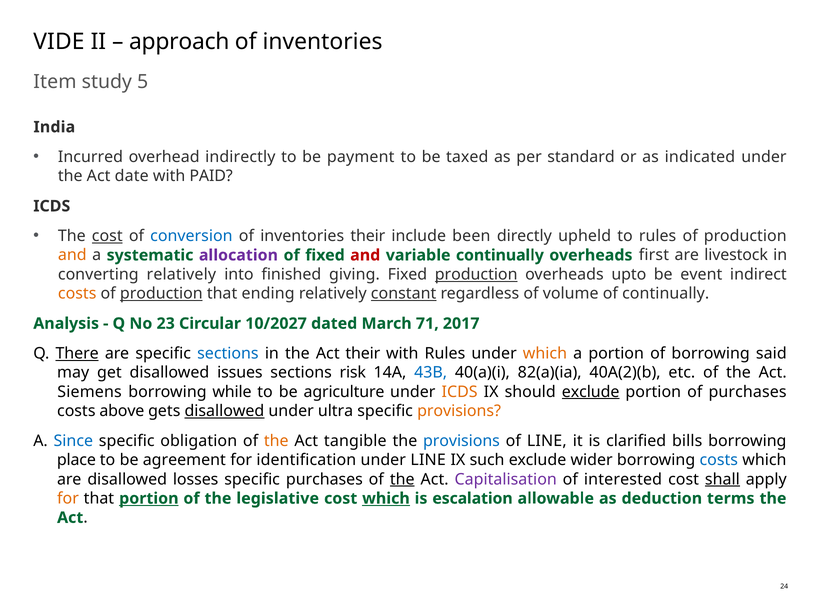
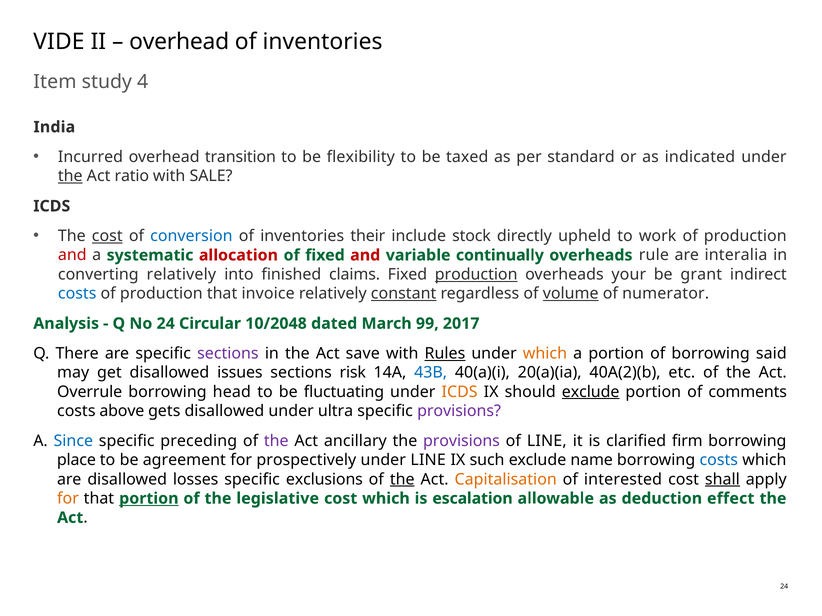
approach at (179, 42): approach -> overhead
5: 5 -> 4
indirectly: indirectly -> transition
payment: payment -> flexibility
the at (70, 176) underline: none -> present
date: date -> ratio
PAID: PAID -> SALE
been: been -> stock
to rules: rules -> work
and at (72, 255) colour: orange -> red
allocation colour: purple -> red
first: first -> rule
livestock: livestock -> interalia
giving: giving -> claims
upto: upto -> your
event: event -> grant
costs at (77, 294) colour: orange -> blue
production at (161, 294) underline: present -> none
ending: ending -> invoice
volume underline: none -> present
of continually: continually -> numerator
No 23: 23 -> 24
10/2027: 10/2027 -> 10/2048
71: 71 -> 99
There underline: present -> none
sections at (228, 354) colour: blue -> purple
Act their: their -> save
Rules at (445, 354) underline: none -> present
82(a)(ia: 82(a)(ia -> 20(a)(ia
Siemens: Siemens -> Overrule
while: while -> head
agriculture: agriculture -> fluctuating
of purchases: purchases -> comments
disallowed at (224, 411) underline: present -> none
provisions at (459, 411) colour: orange -> purple
obligation: obligation -> preceding
the at (276, 441) colour: orange -> purple
tangible: tangible -> ancillary
provisions at (461, 441) colour: blue -> purple
bills: bills -> firm
identification: identification -> prospectively
wider: wider -> name
specific purchases: purchases -> exclusions
Capitalisation colour: purple -> orange
which at (386, 499) underline: present -> none
terms: terms -> effect
